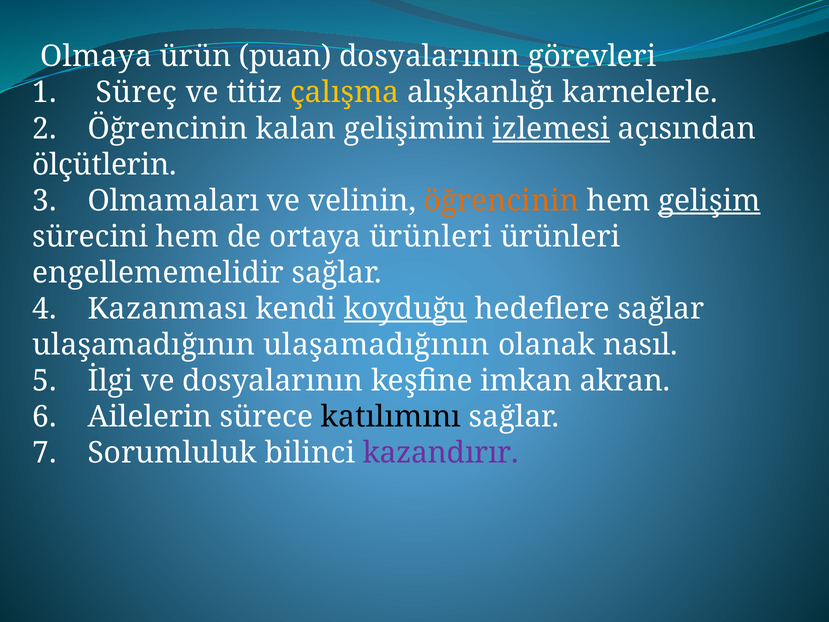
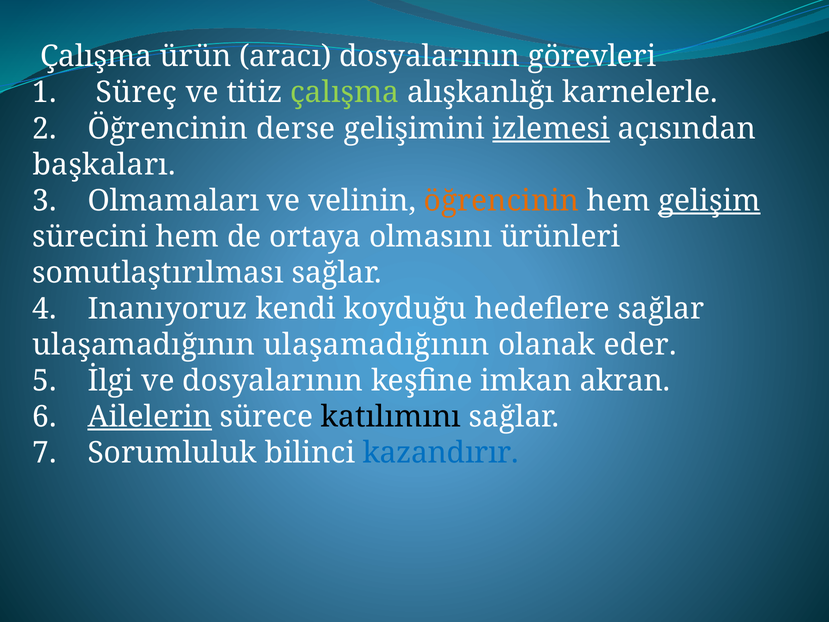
Olmaya at (96, 57): Olmaya -> Çalışma
puan: puan -> aracı
çalışma at (345, 93) colour: yellow -> light green
kalan: kalan -> derse
ölçütlerin: ölçütlerin -> başkaları
ortaya ürünleri: ürünleri -> olmasını
engellememelidir: engellememelidir -> somutlaştırılması
Kazanması: Kazanması -> Inanıyoruz
koyduğu underline: present -> none
nasıl: nasıl -> eder
Ailelerin underline: none -> present
kazandırır colour: purple -> blue
